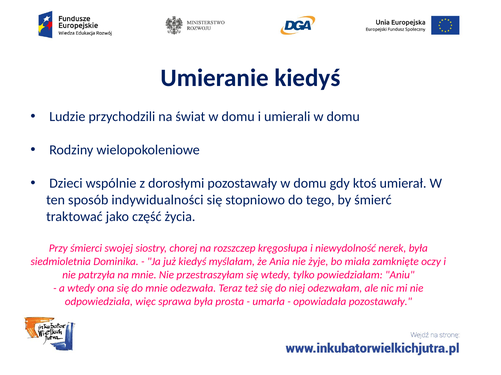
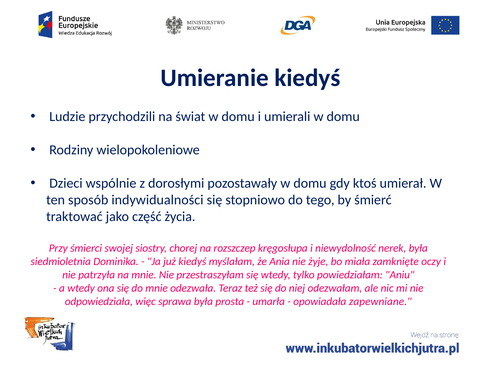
opowiadała pozostawały: pozostawały -> zapewniane
